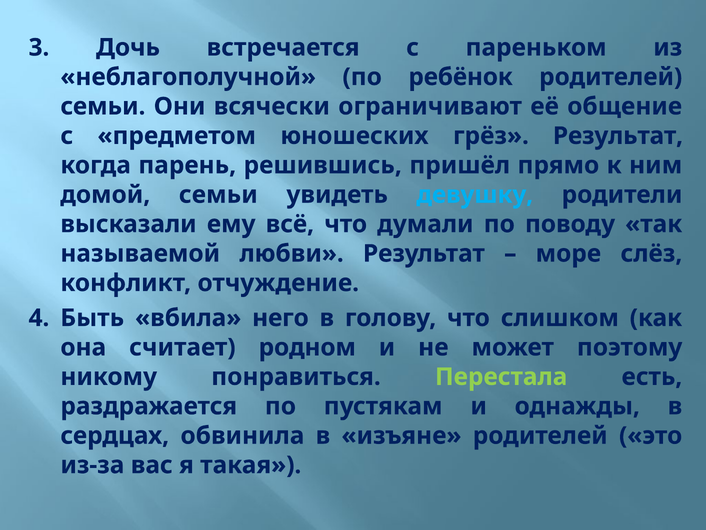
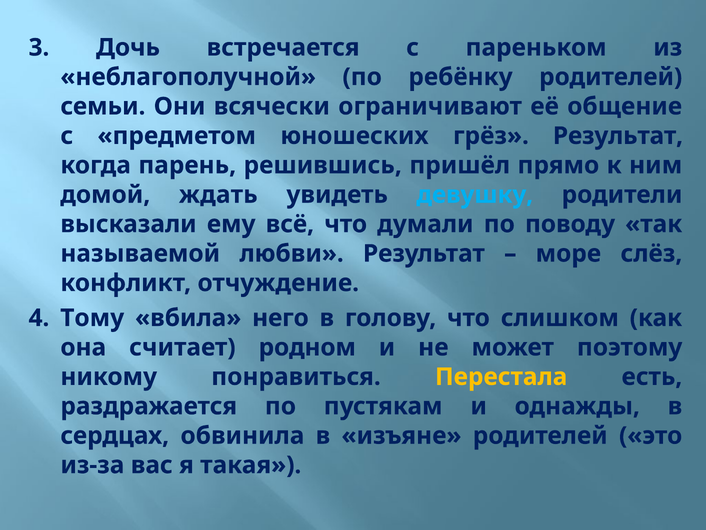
ребёнок: ребёнок -> ребёнку
домой семьи: семьи -> ждать
Быть: Быть -> Тому
Перестала colour: light green -> yellow
